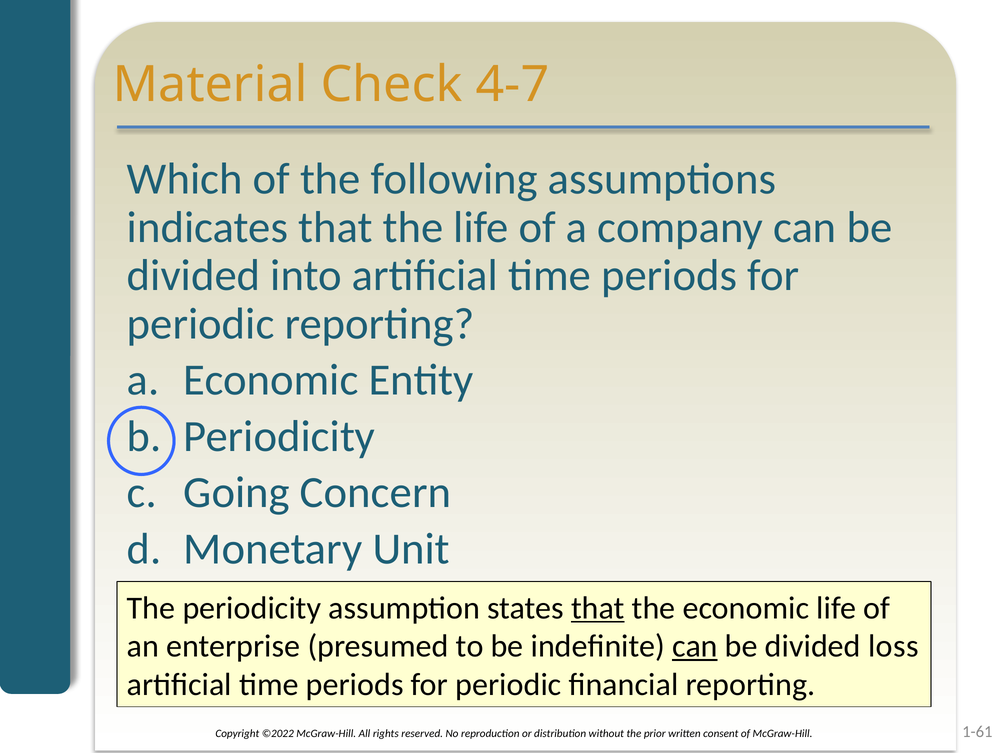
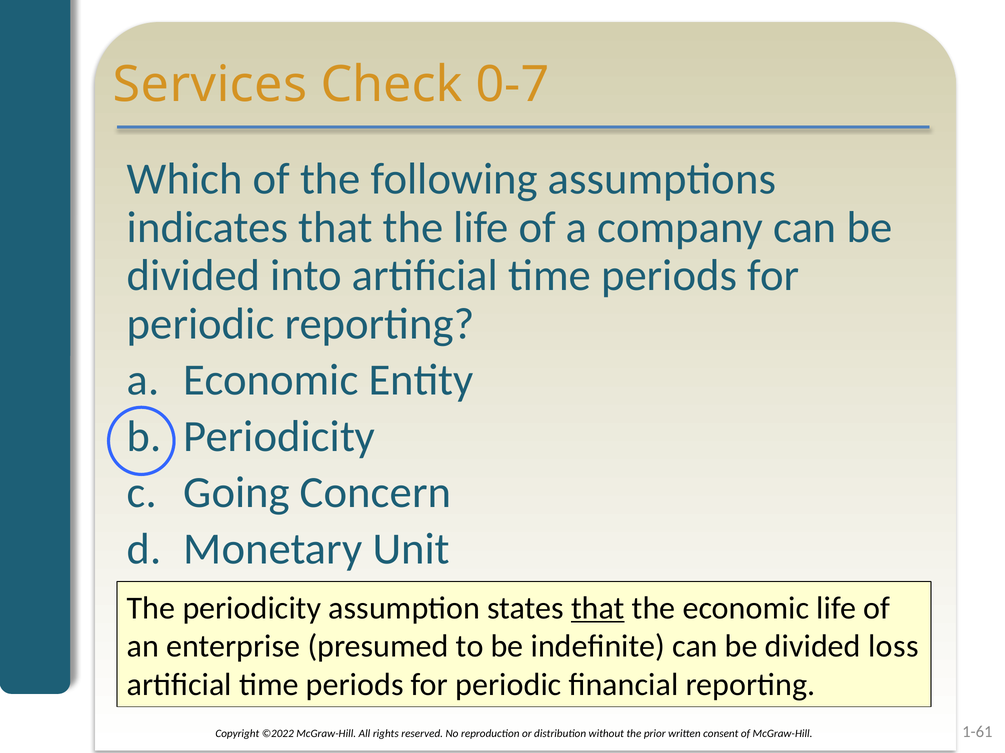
Material: Material -> Services
4-7: 4-7 -> 0-7
can at (695, 647) underline: present -> none
